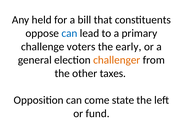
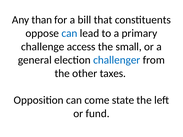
held: held -> than
voters: voters -> access
early: early -> small
challenger colour: orange -> blue
